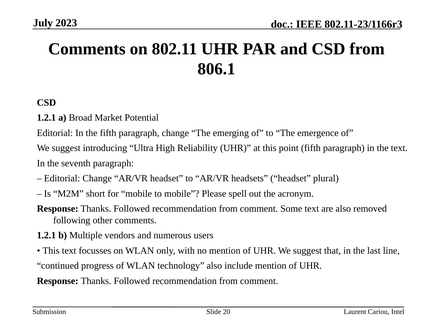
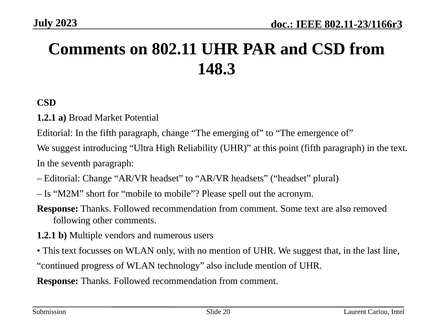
806.1: 806.1 -> 148.3
